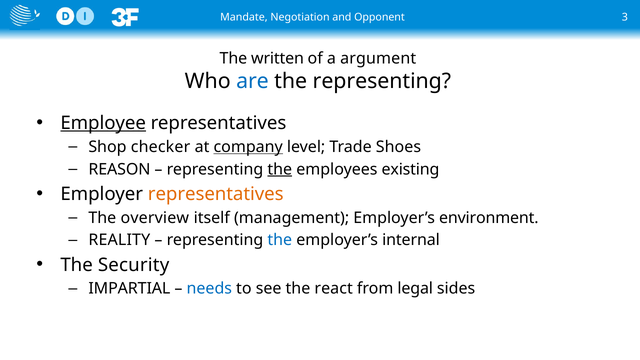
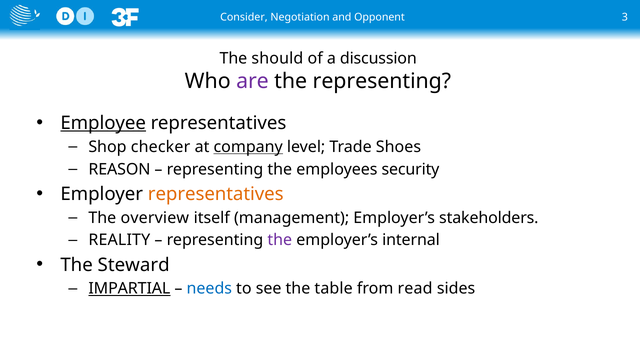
Mandate: Mandate -> Consider
written: written -> should
argument: argument -> discussion
are colour: blue -> purple
the at (280, 169) underline: present -> none
existing: existing -> security
environment: environment -> stakeholders
the at (280, 240) colour: blue -> purple
Security: Security -> Steward
IMPARTIAL underline: none -> present
react: react -> table
legal: legal -> read
